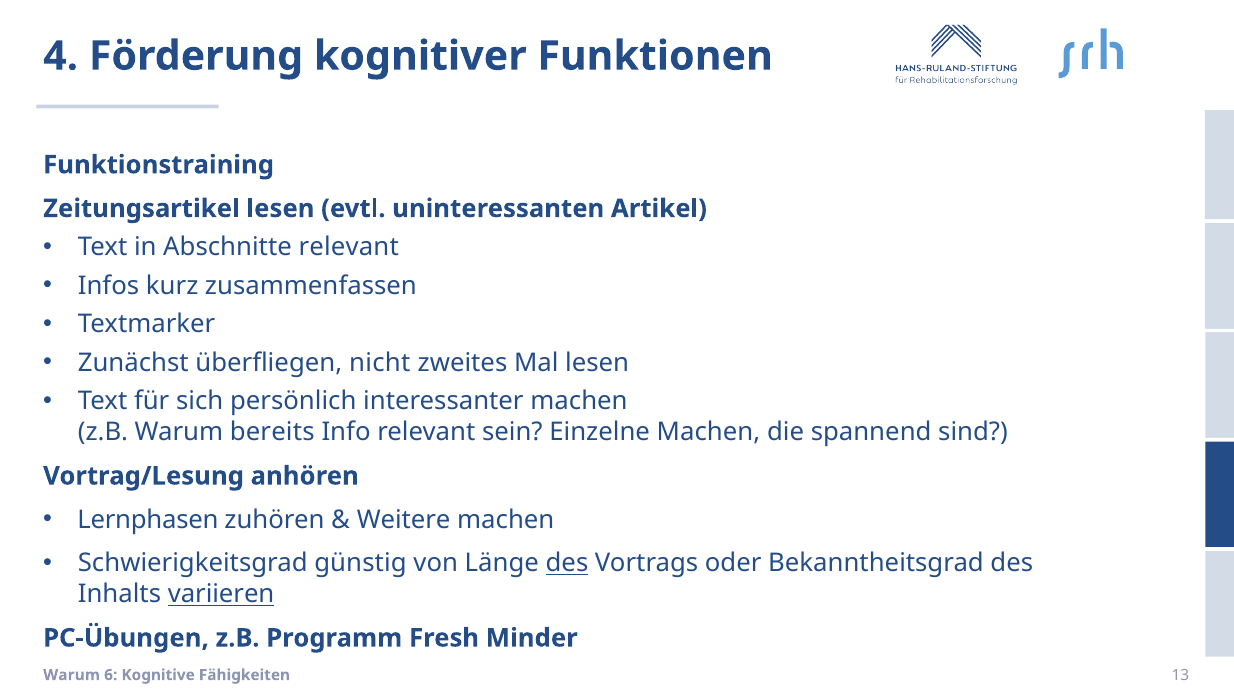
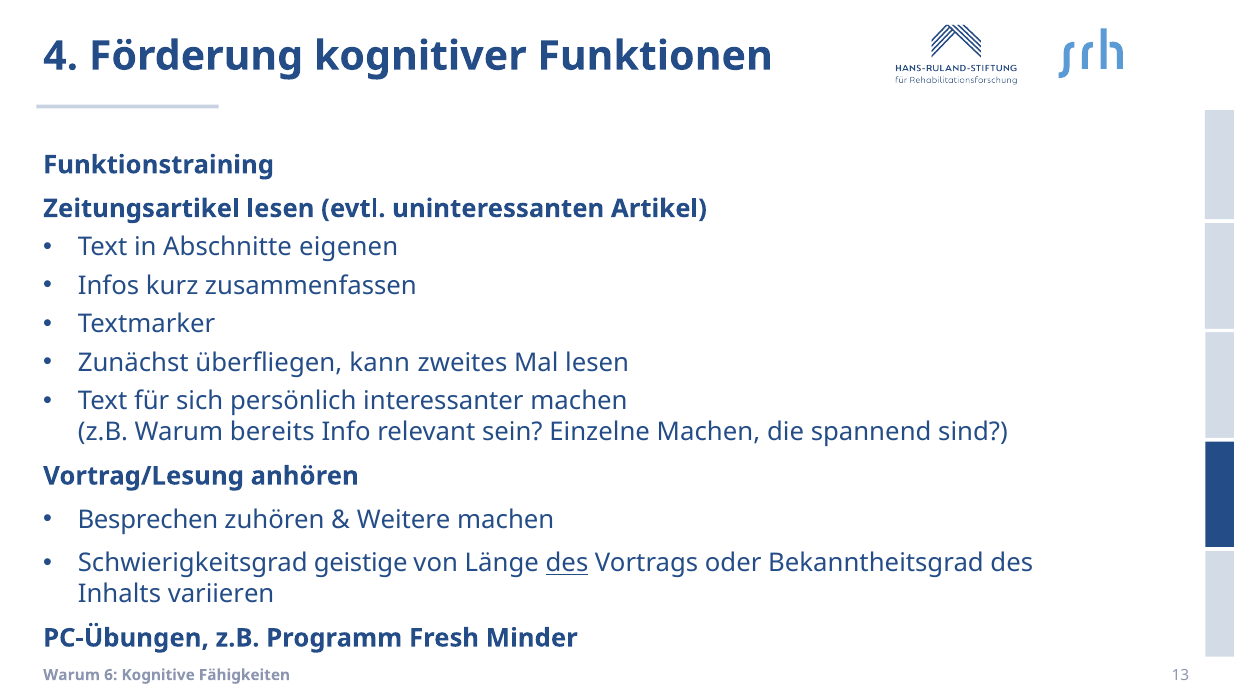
Abschnitte relevant: relevant -> eigenen
nicht: nicht -> kann
Lernphasen: Lernphasen -> Besprechen
günstig: günstig -> geistige
variieren underline: present -> none
